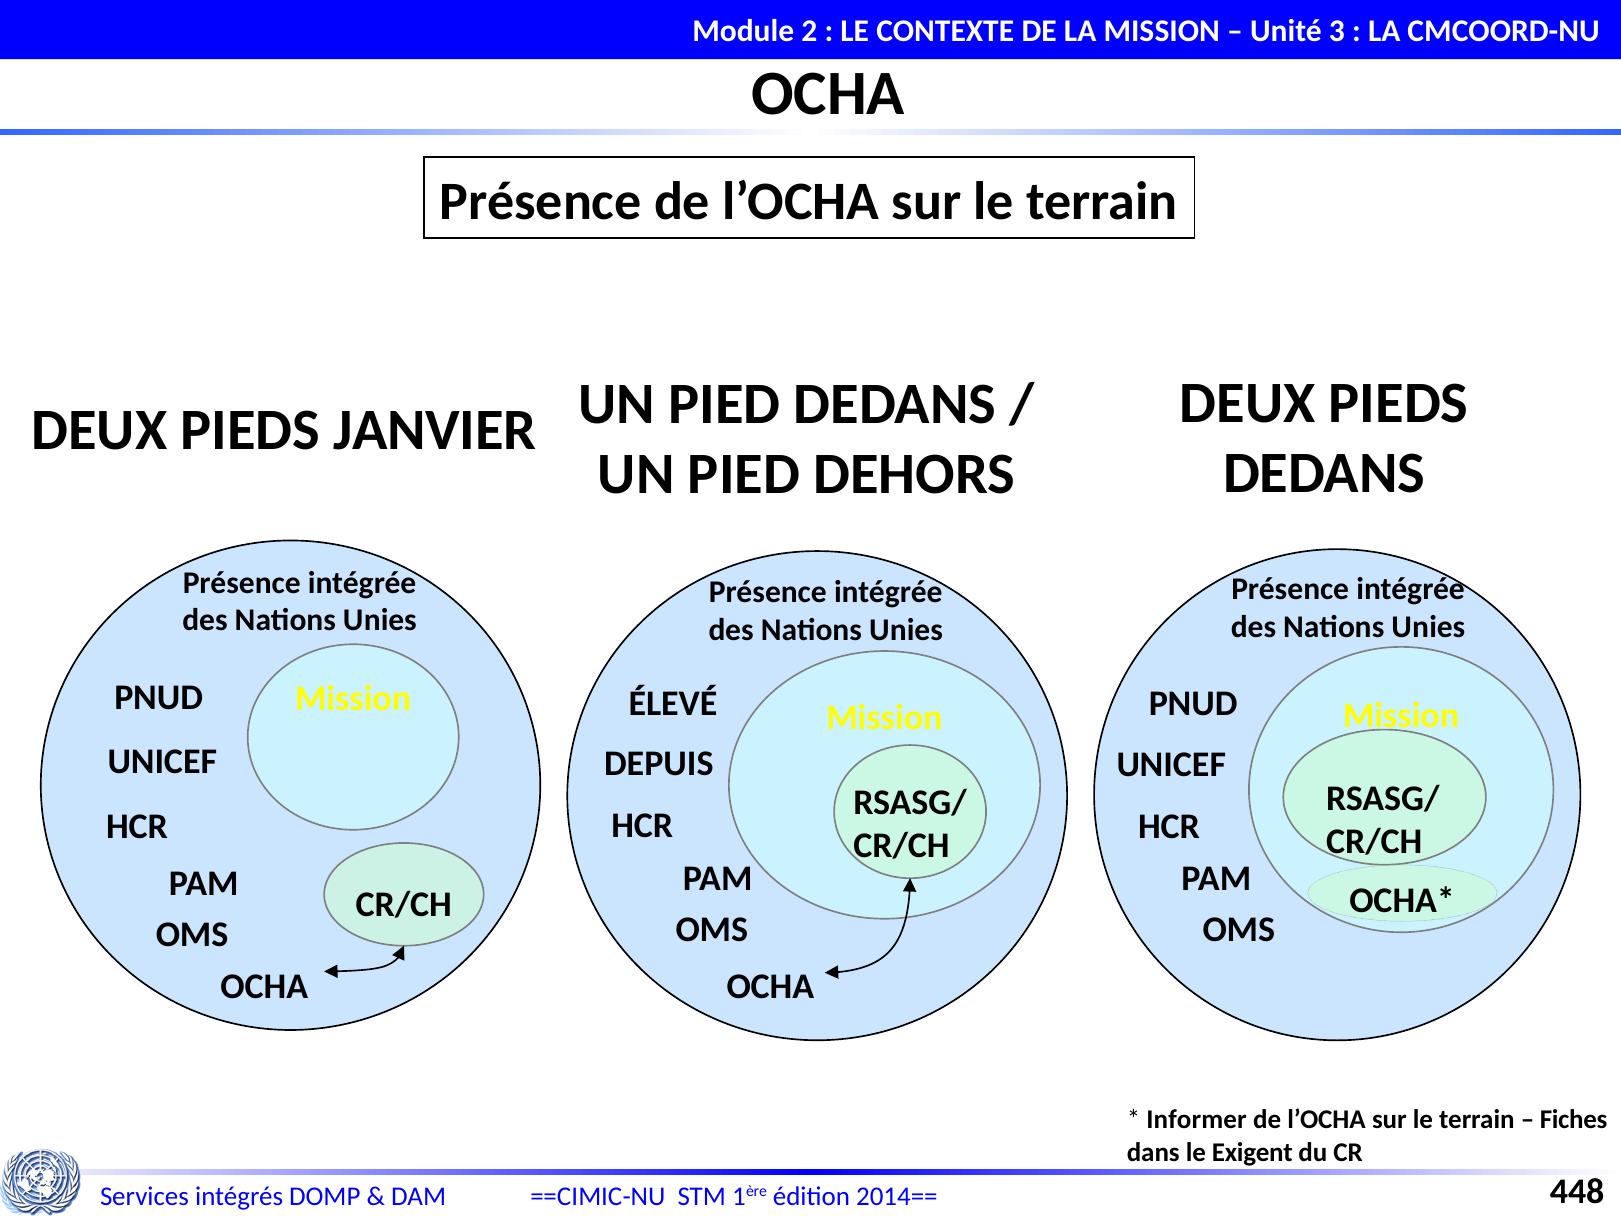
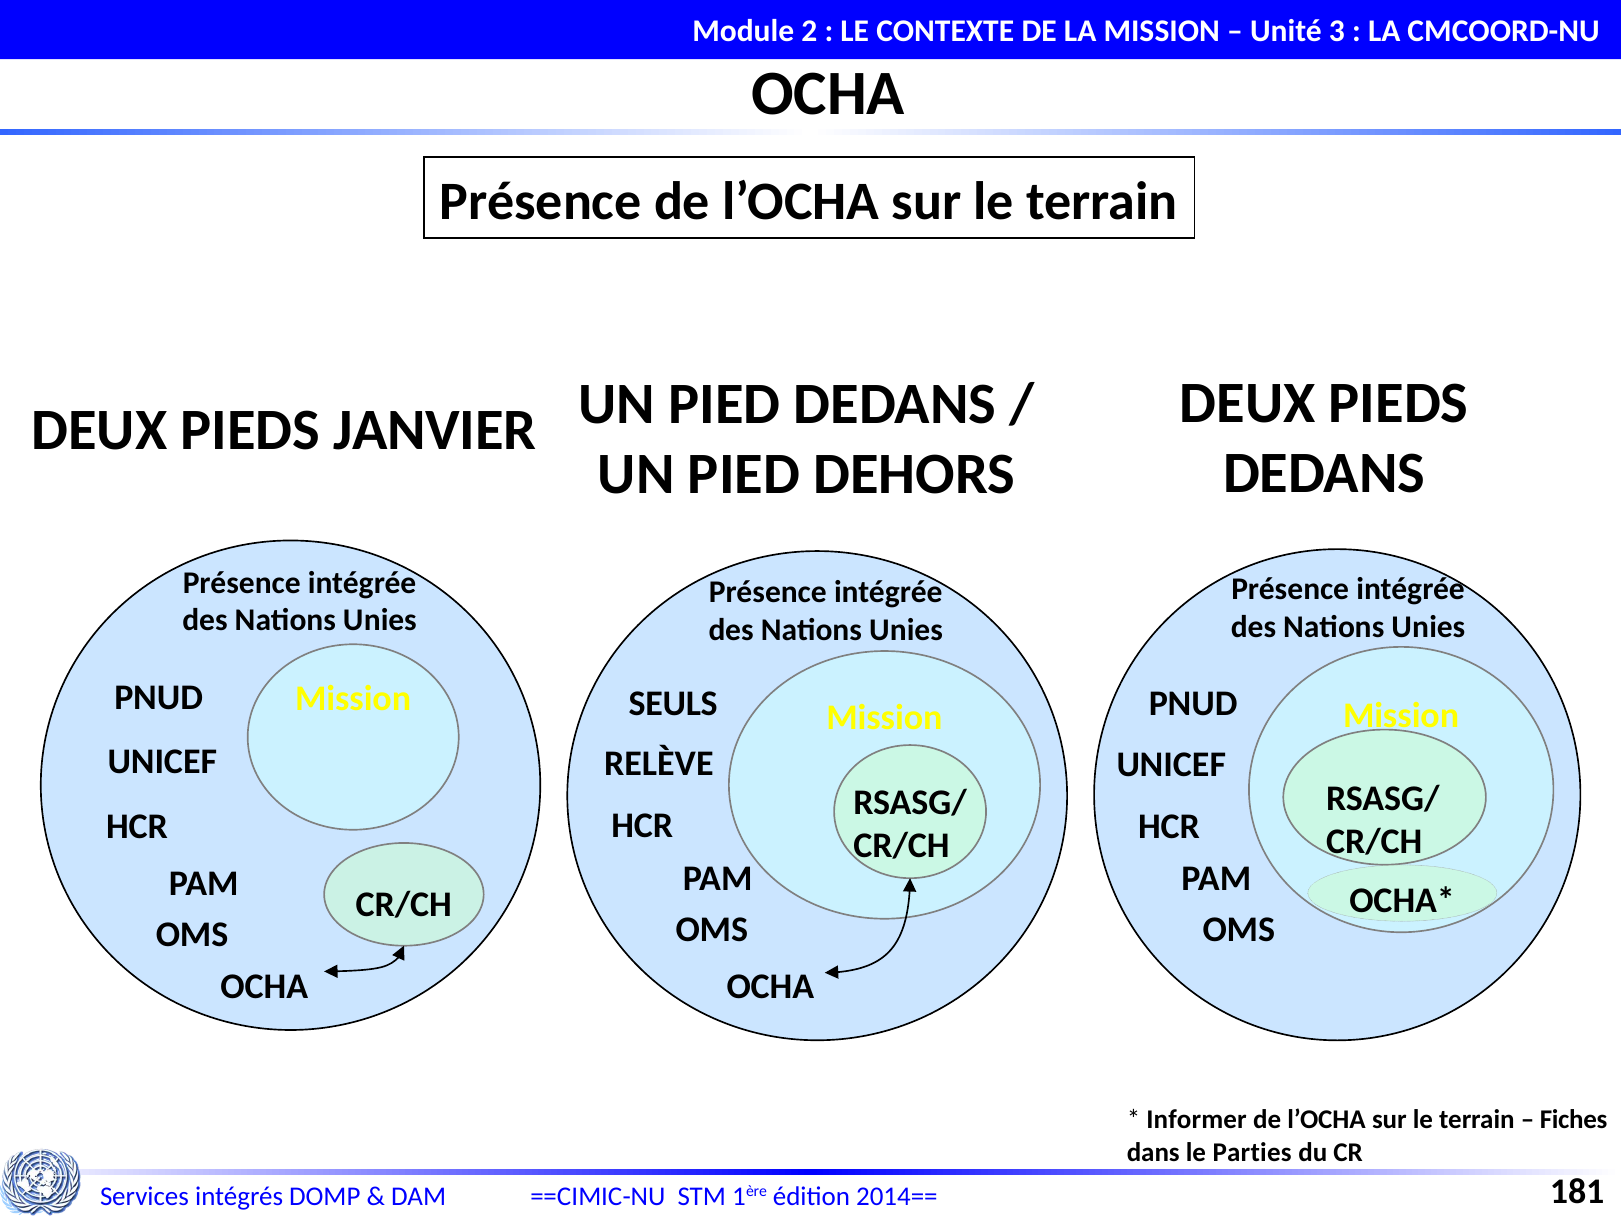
ÉLEVÉ: ÉLEVÉ -> SEULS
DEPUIS: DEPUIS -> RELÈVE
Exigent: Exigent -> Parties
448: 448 -> 181
